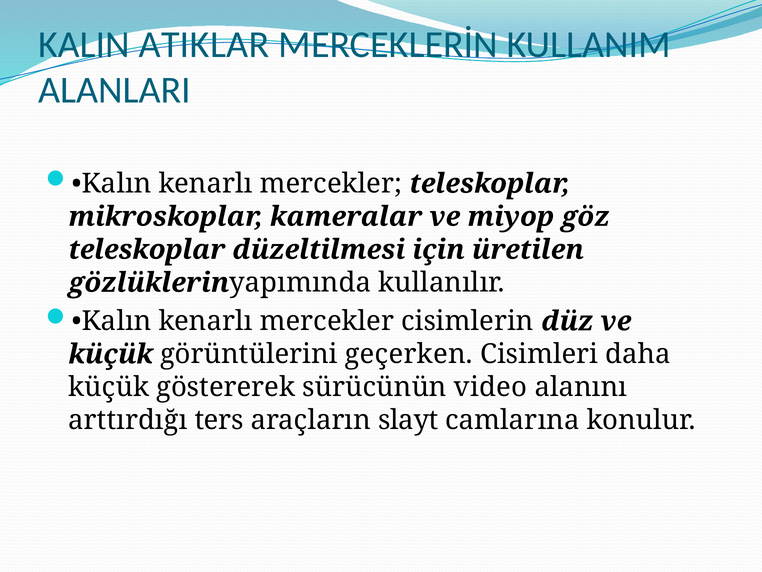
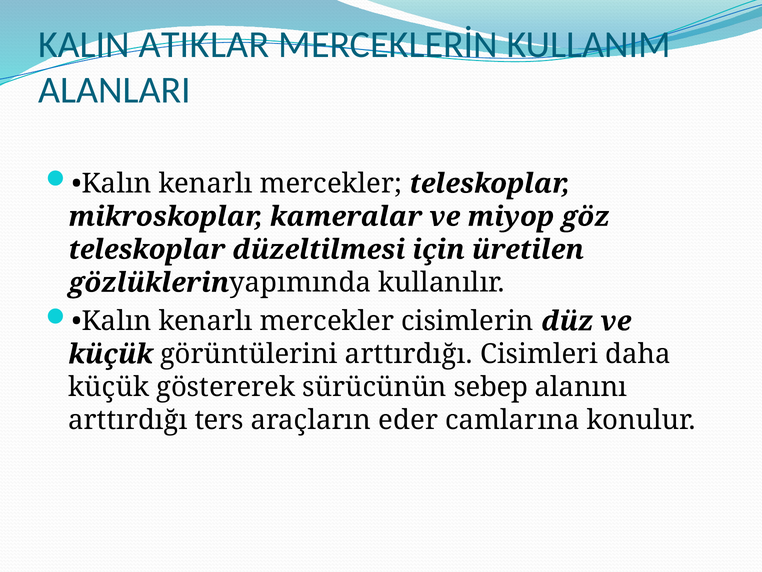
görüntülerini geçerken: geçerken -> arttırdığı
video: video -> sebep
slayt: slayt -> eder
